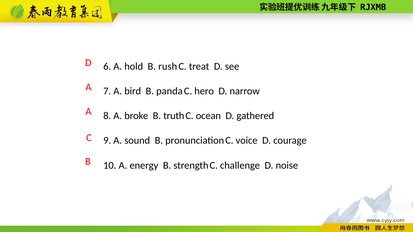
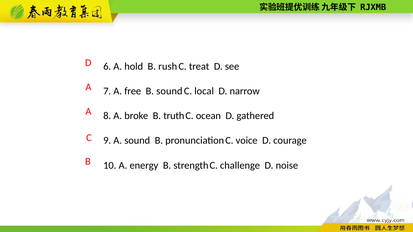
bird: bird -> free
B panda: panda -> sound
hero: hero -> local
